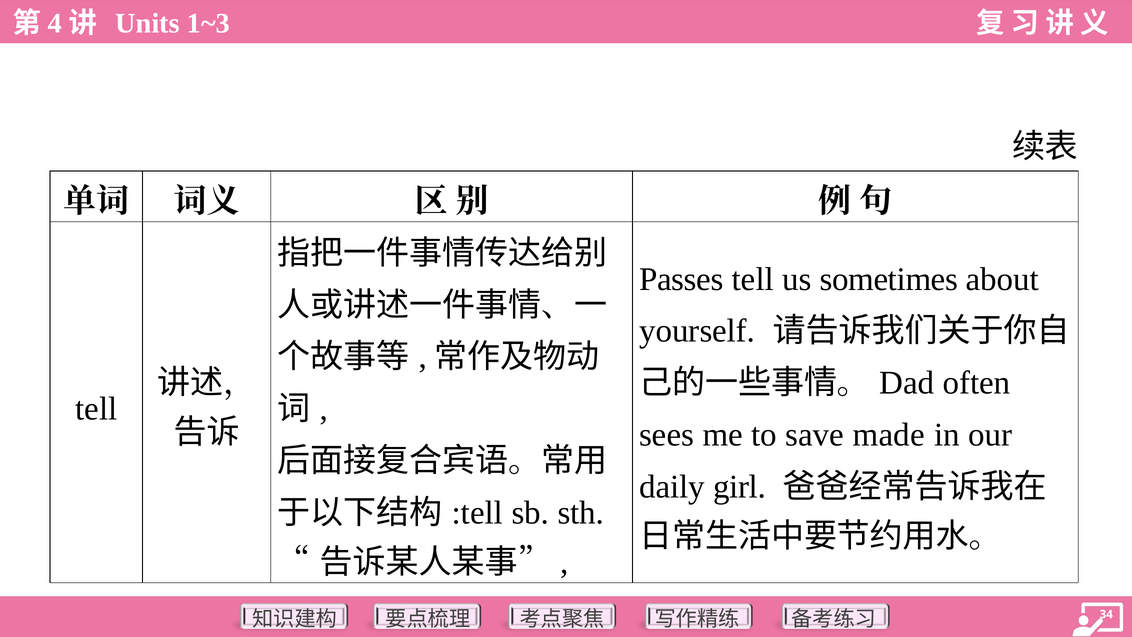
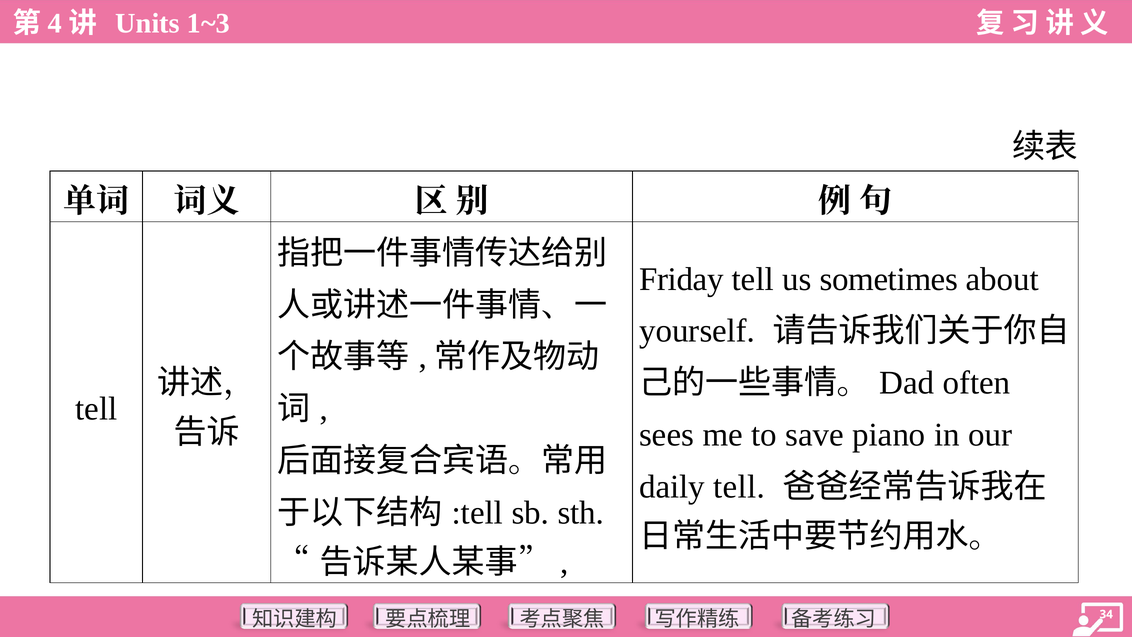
Passes: Passes -> Friday
made: made -> piano
daily girl: girl -> tell
